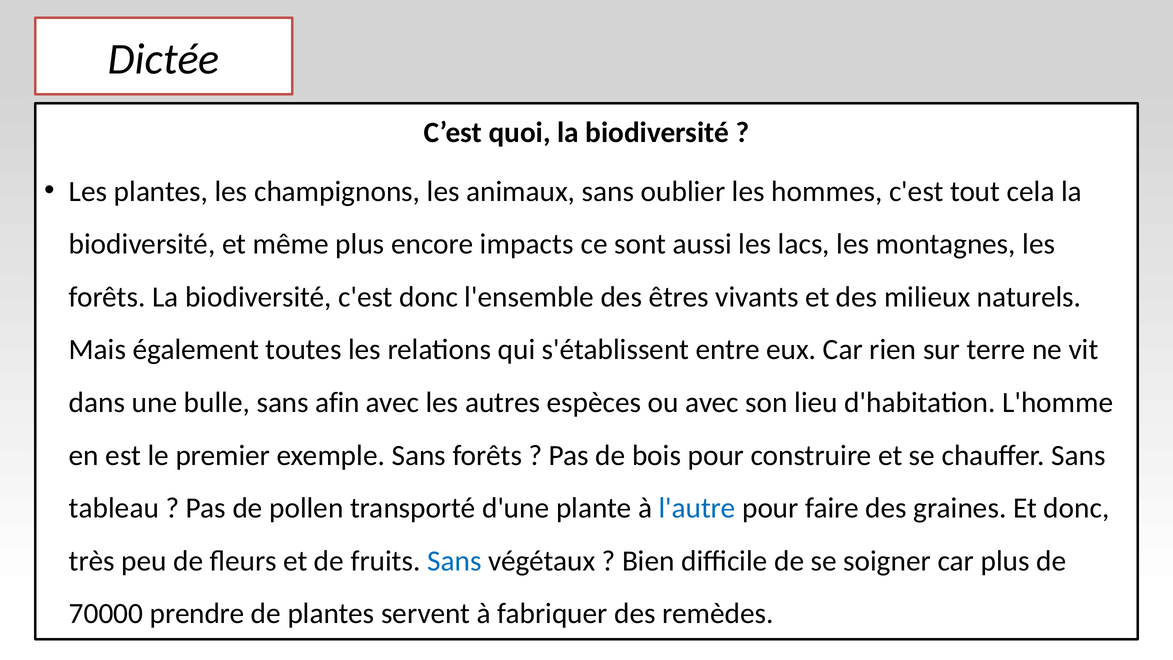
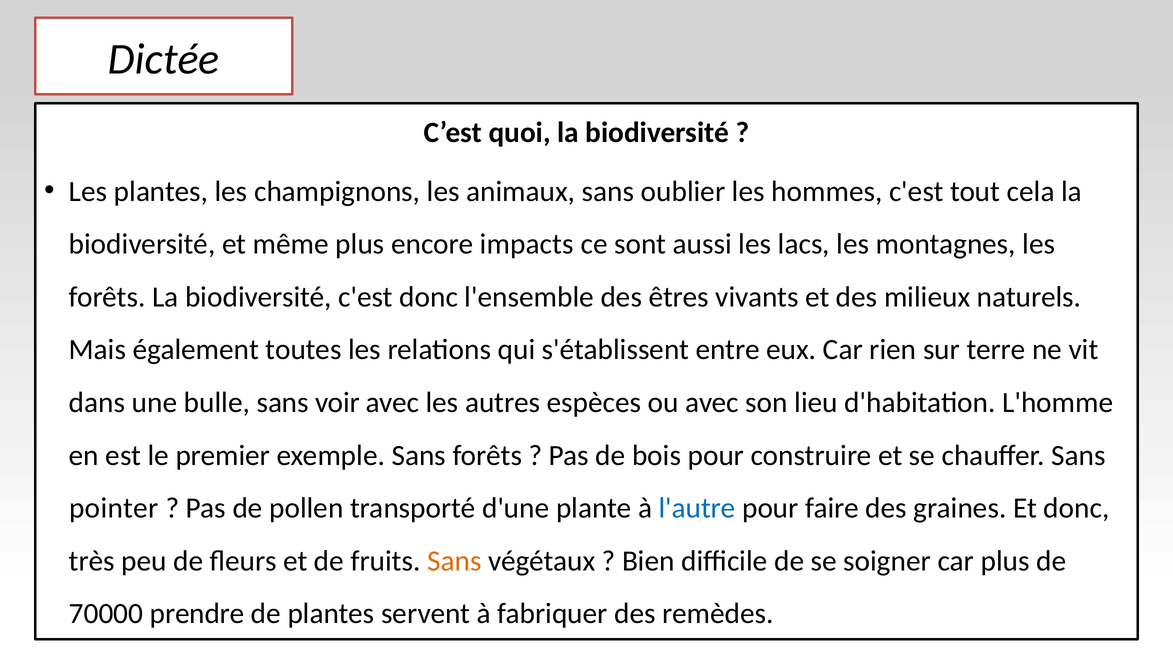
afin: afin -> voir
tableau: tableau -> pointer
Sans at (454, 561) colour: blue -> orange
